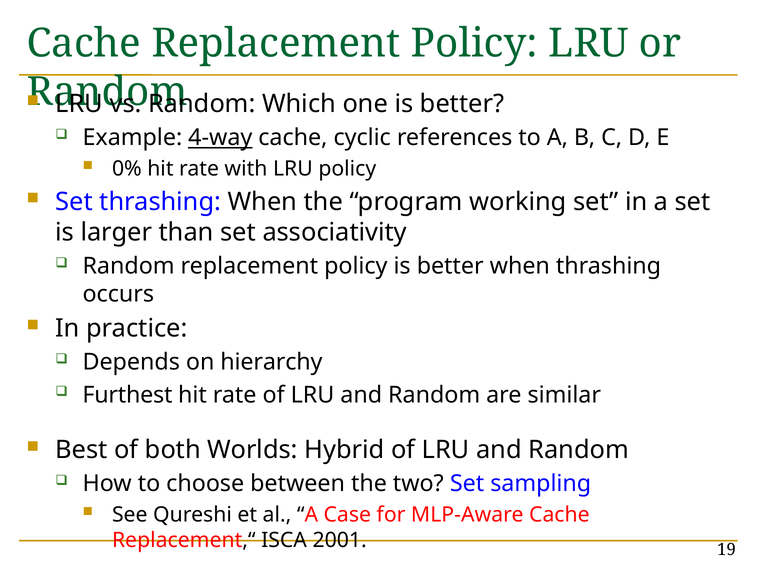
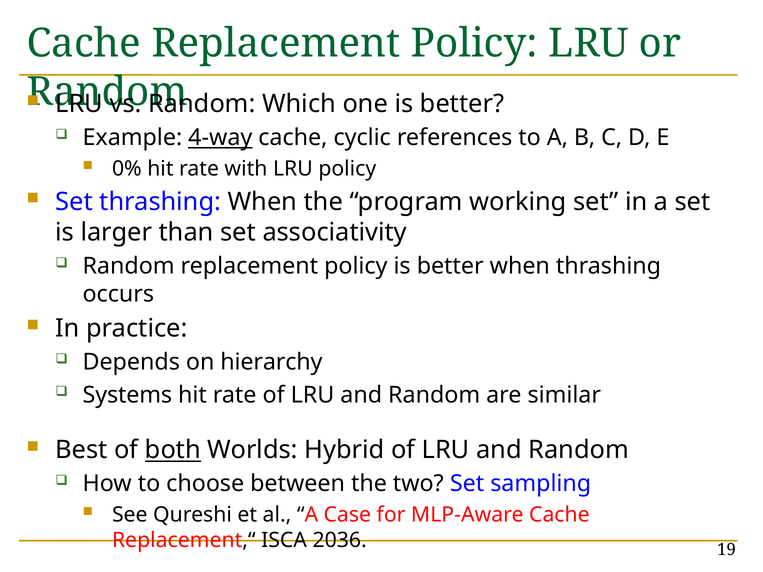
Furthest: Furthest -> Systems
both underline: none -> present
2001: 2001 -> 2036
